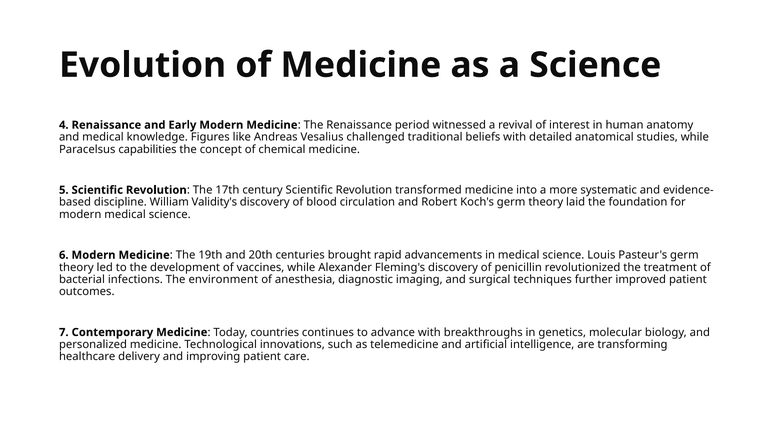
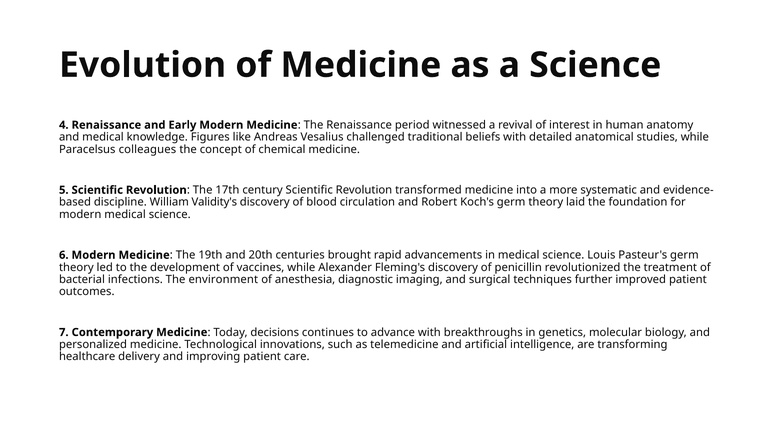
capabilities: capabilities -> colleagues
countries: countries -> decisions
